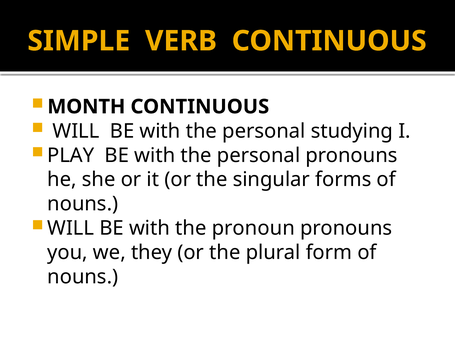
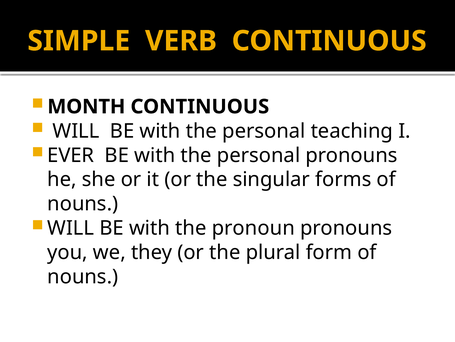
studying: studying -> teaching
PLAY: PLAY -> EVER
